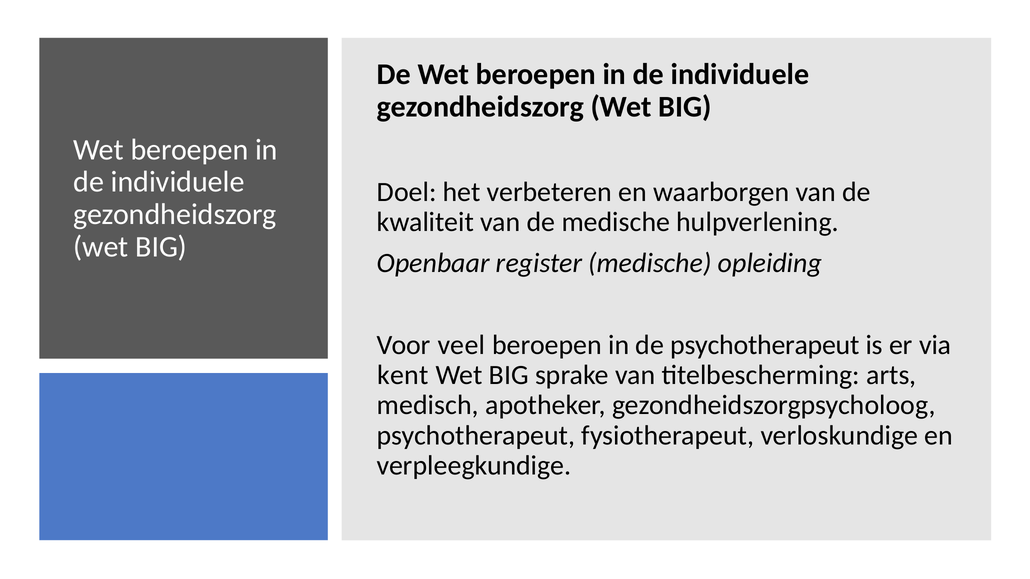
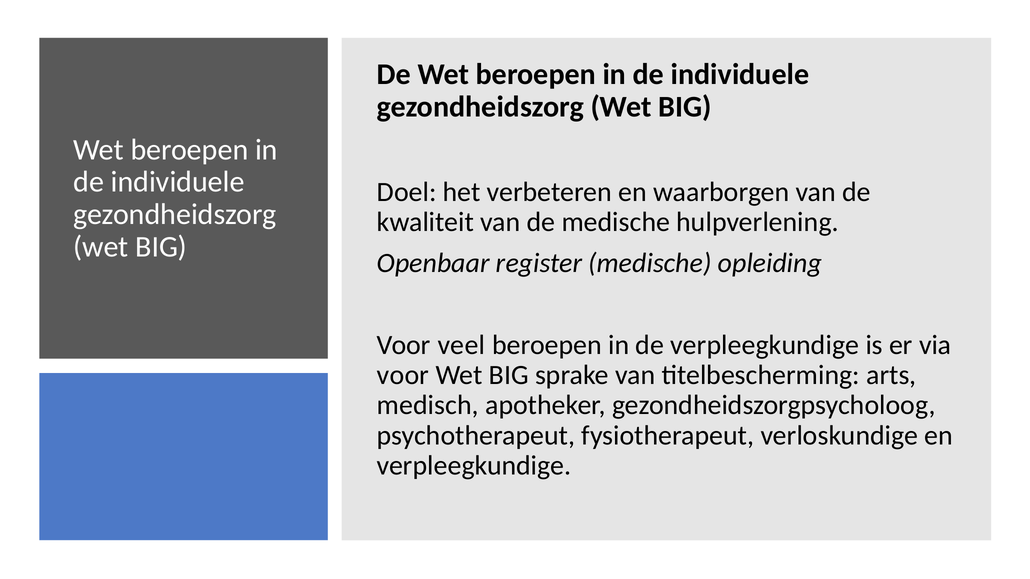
de psychotherapeut: psychotherapeut -> verpleegkundige
kent at (403, 375): kent -> voor
